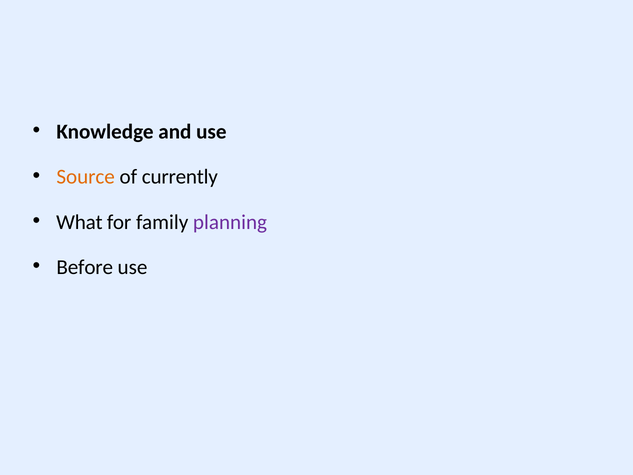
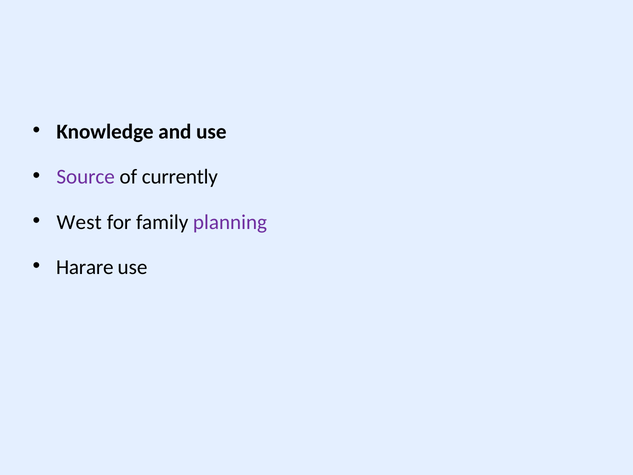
Source colour: orange -> purple
What: What -> West
Before: Before -> Harare
